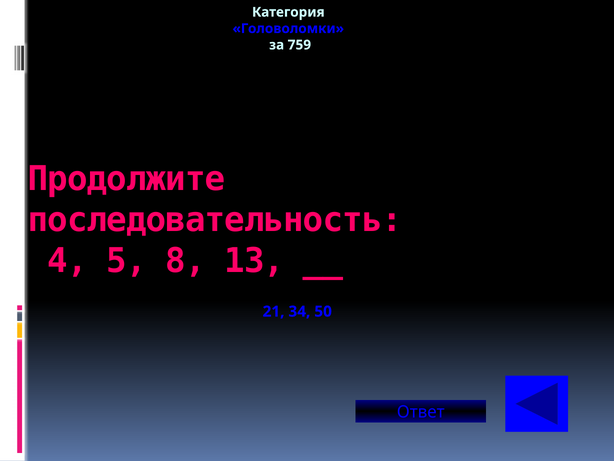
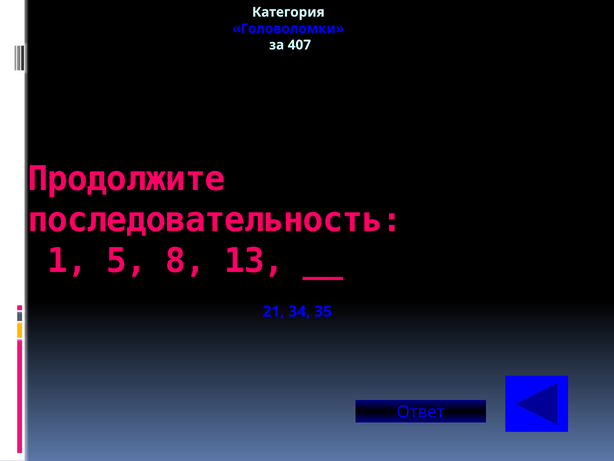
759: 759 -> 407
4: 4 -> 1
50: 50 -> 35
